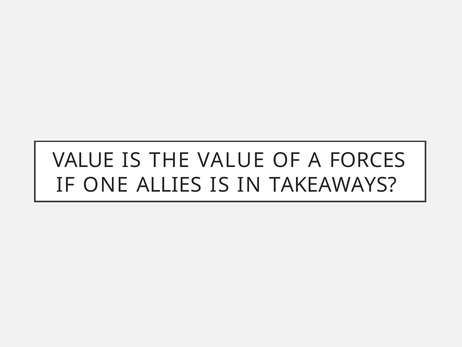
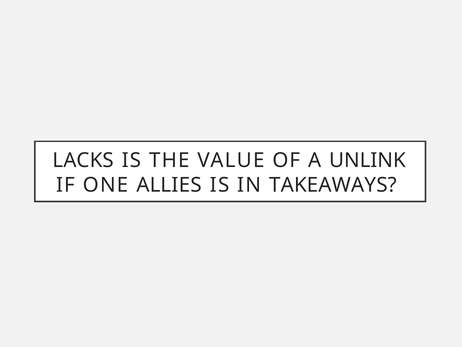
VALUE at (83, 160): VALUE -> LACKS
FORCES: FORCES -> UNLINK
